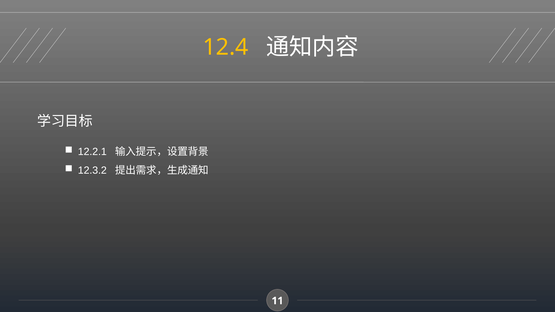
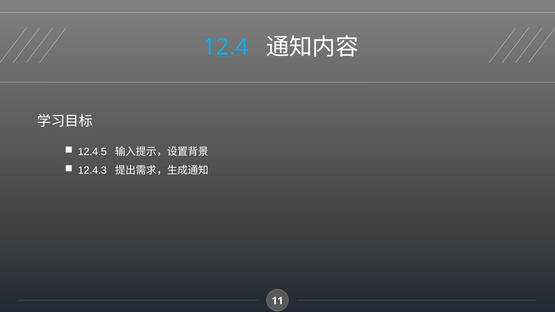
12.4 colour: yellow -> light blue
12.2.1: 12.2.1 -> 12.4.5
12.3.2: 12.3.2 -> 12.4.3
